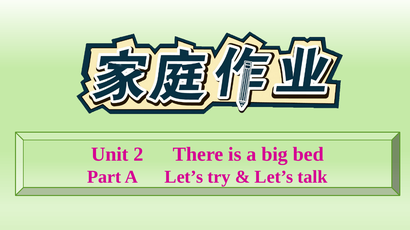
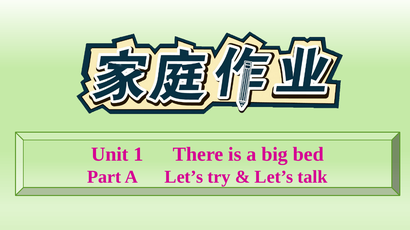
2: 2 -> 1
